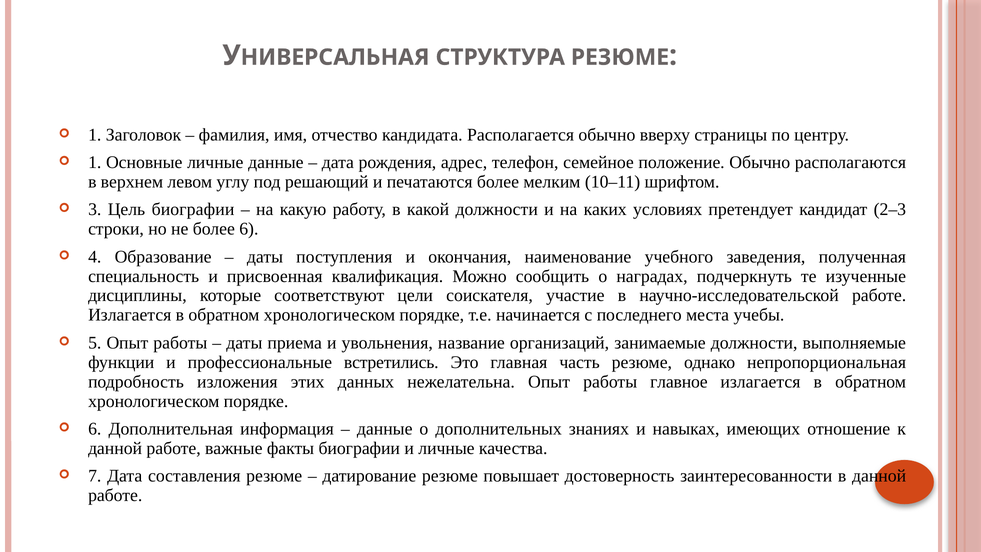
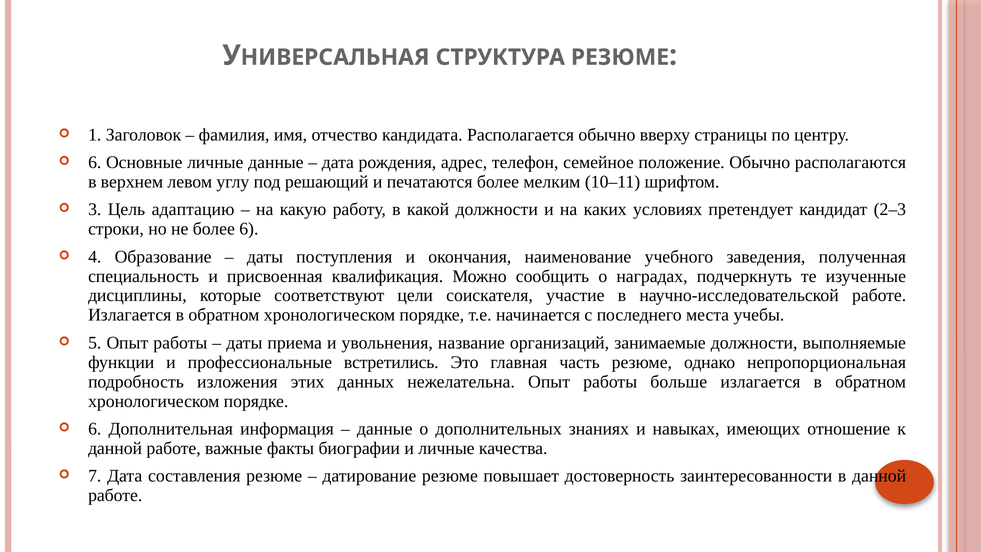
1 at (95, 162): 1 -> 6
Цель биографии: биографии -> адаптацию
главное: главное -> больше
